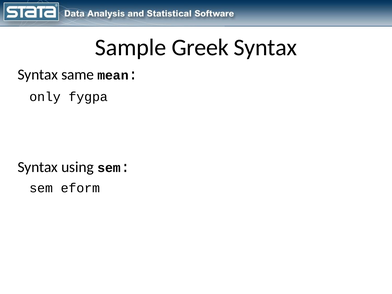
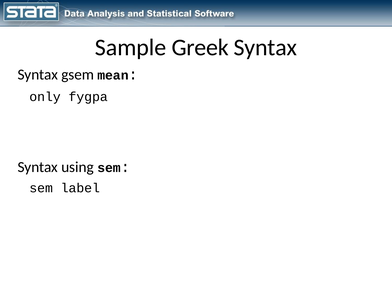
same: same -> gsem
eform: eform -> label
